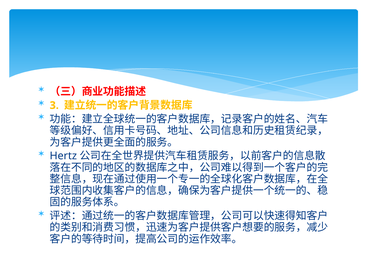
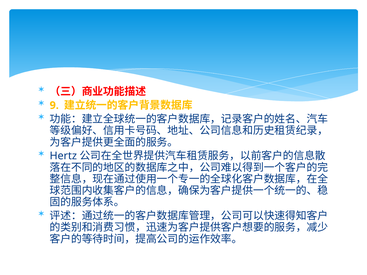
3: 3 -> 9
